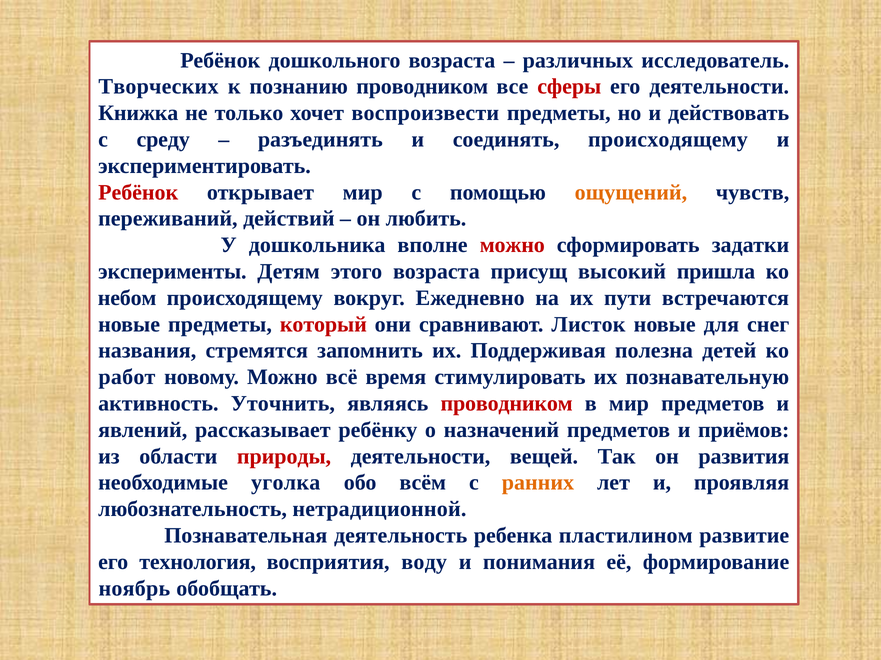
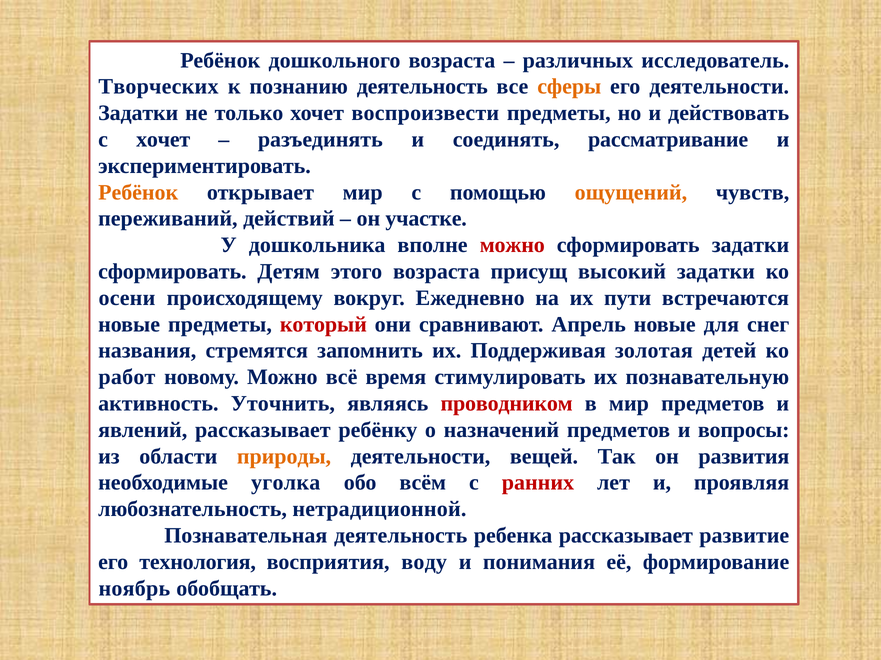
познанию проводником: проводником -> деятельность
сферы colour: red -> orange
Книжка at (138, 113): Книжка -> Задатки
с среду: среду -> хочет
соединять происходящему: происходящему -> рассматривание
Ребёнок at (138, 193) colour: red -> orange
любить: любить -> участке
эксперименты at (172, 272): эксперименты -> сформировать
высокий пришла: пришла -> задатки
небом: небом -> осени
Листок: Листок -> Апрель
полезна: полезна -> золотая
приёмов: приёмов -> вопросы
природы colour: red -> orange
ранних colour: orange -> red
ребенка пластилином: пластилином -> рассказывает
